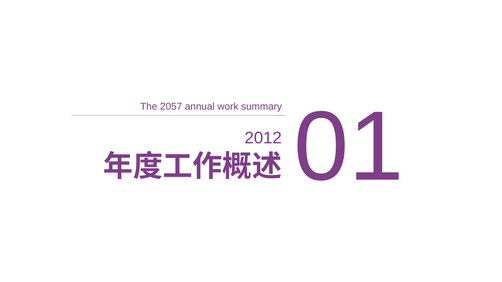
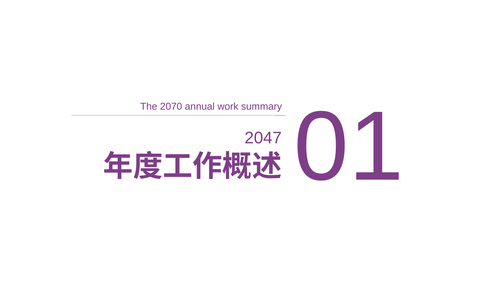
2057: 2057 -> 2070
2012: 2012 -> 2047
